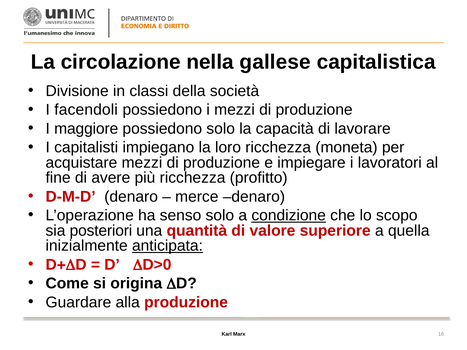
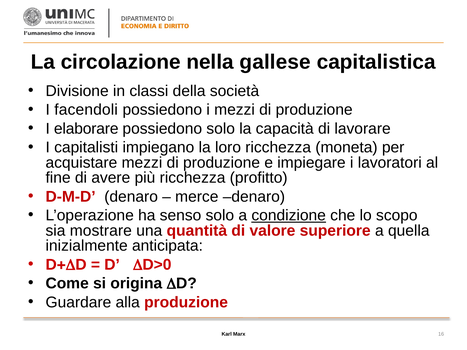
maggiore: maggiore -> elaborare
posteriori: posteriori -> mostrare
anticipata underline: present -> none
